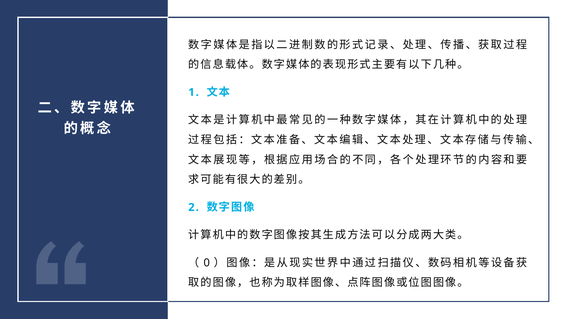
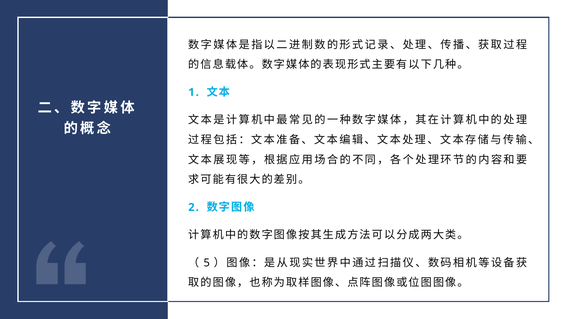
0: 0 -> 5
